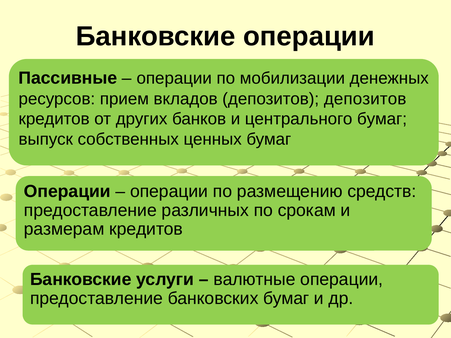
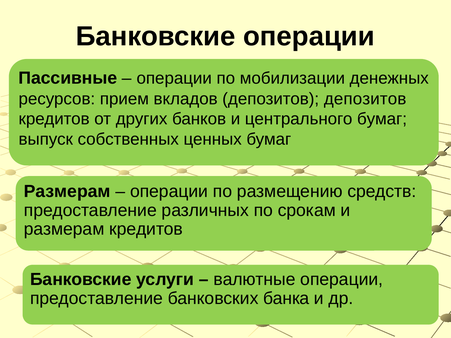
Операции at (67, 191): Операции -> Размерам
банковских бумаг: бумаг -> банка
